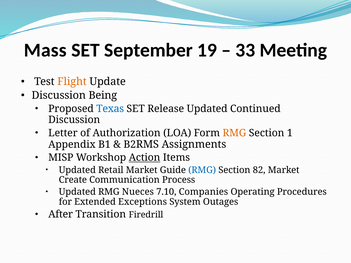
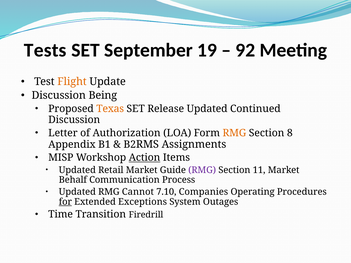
Mass: Mass -> Tests
33: 33 -> 92
Texas colour: blue -> orange
1: 1 -> 8
RMG at (202, 170) colour: blue -> purple
82: 82 -> 11
Create: Create -> Behalf
Nueces: Nueces -> Cannot
for underline: none -> present
After: After -> Time
